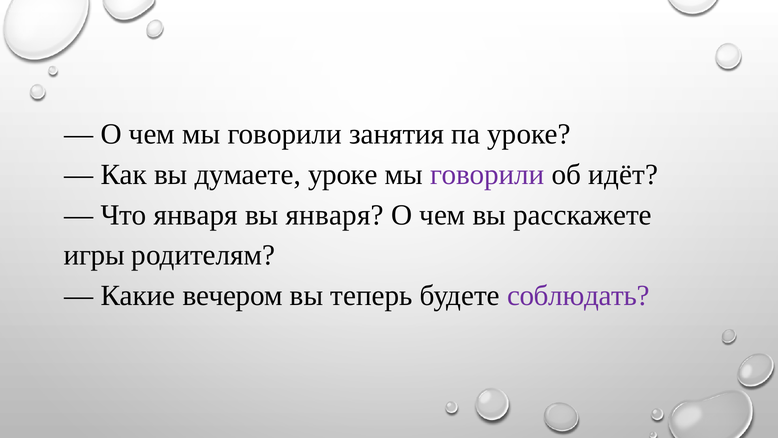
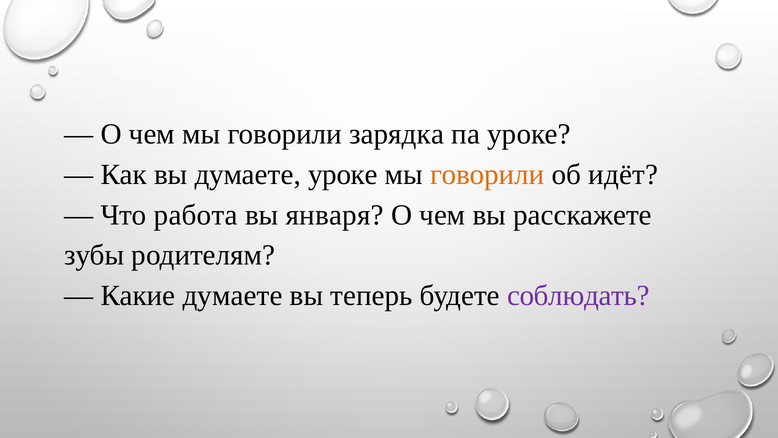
занятия: занятия -> зарядка
говорили at (487, 174) colour: purple -> orange
Что января: января -> работа
игры: игры -> зубы
Какие вечером: вечером -> думаете
